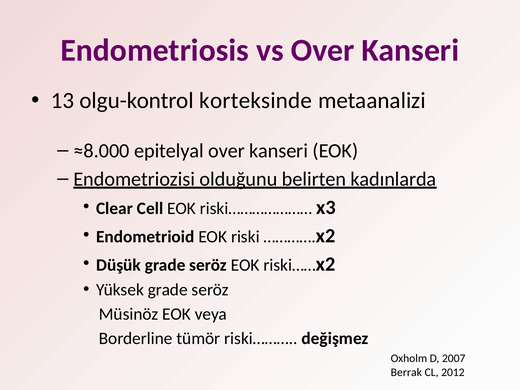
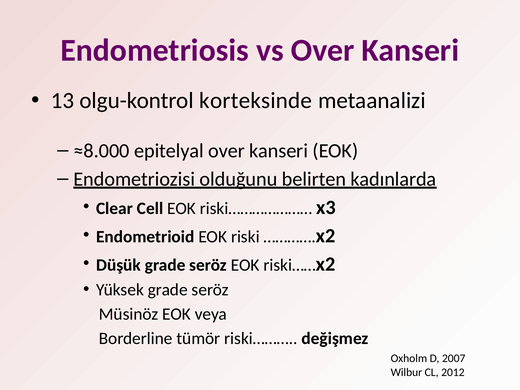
Berrak: Berrak -> Wilbur
